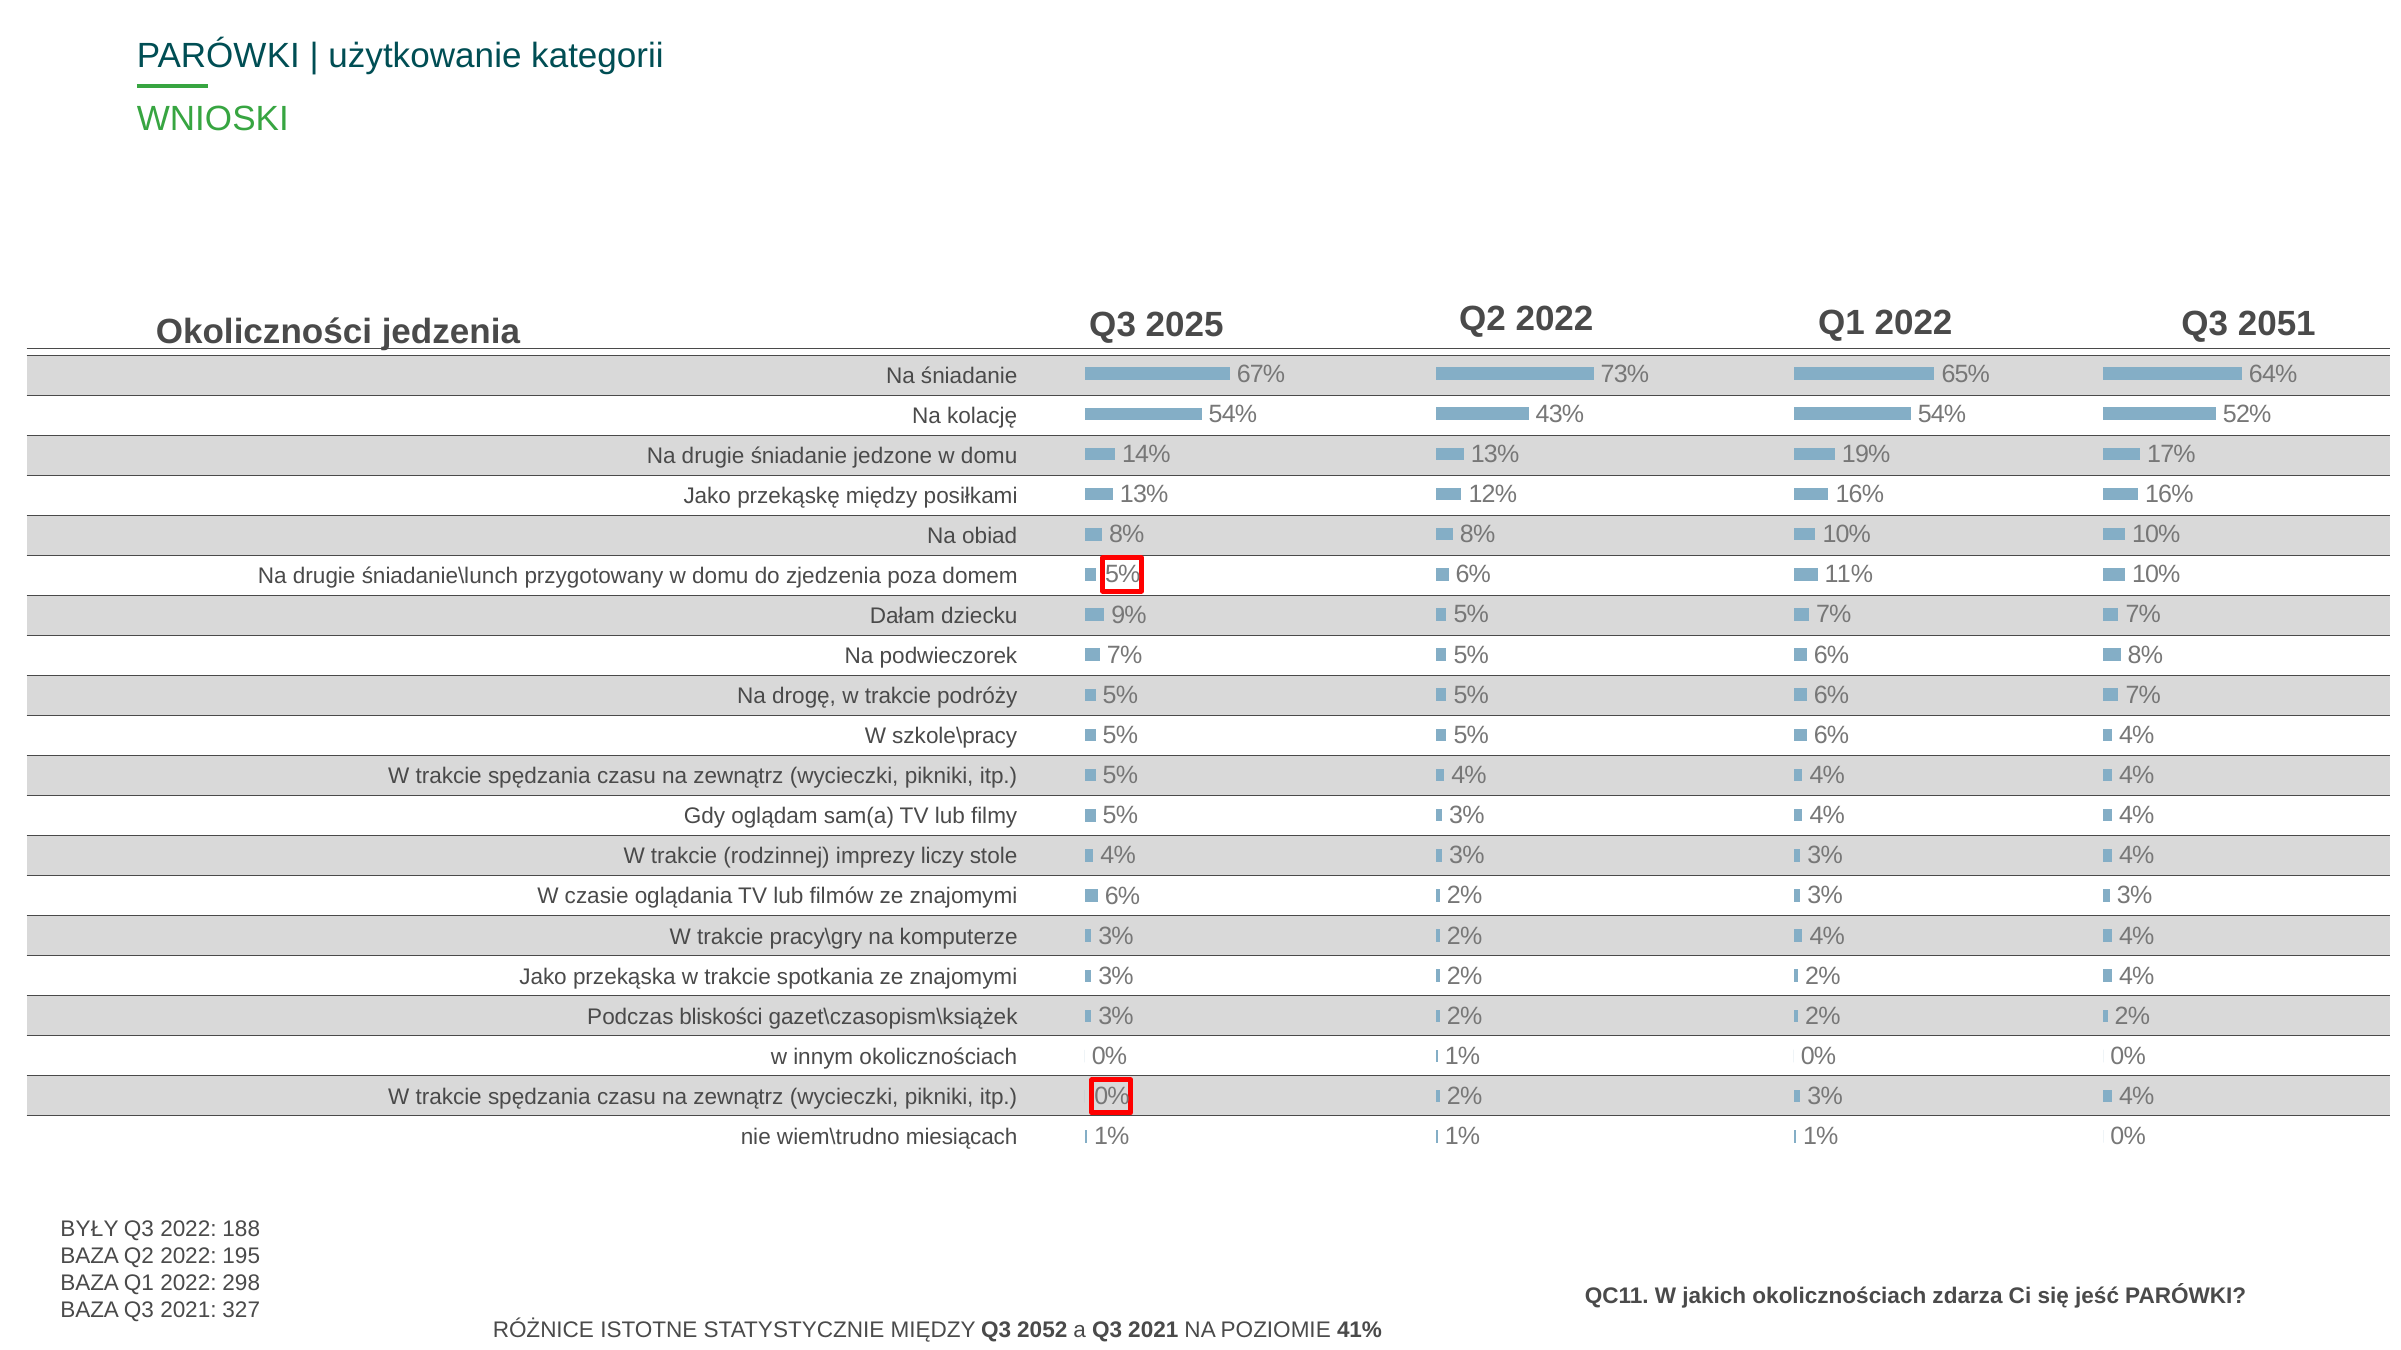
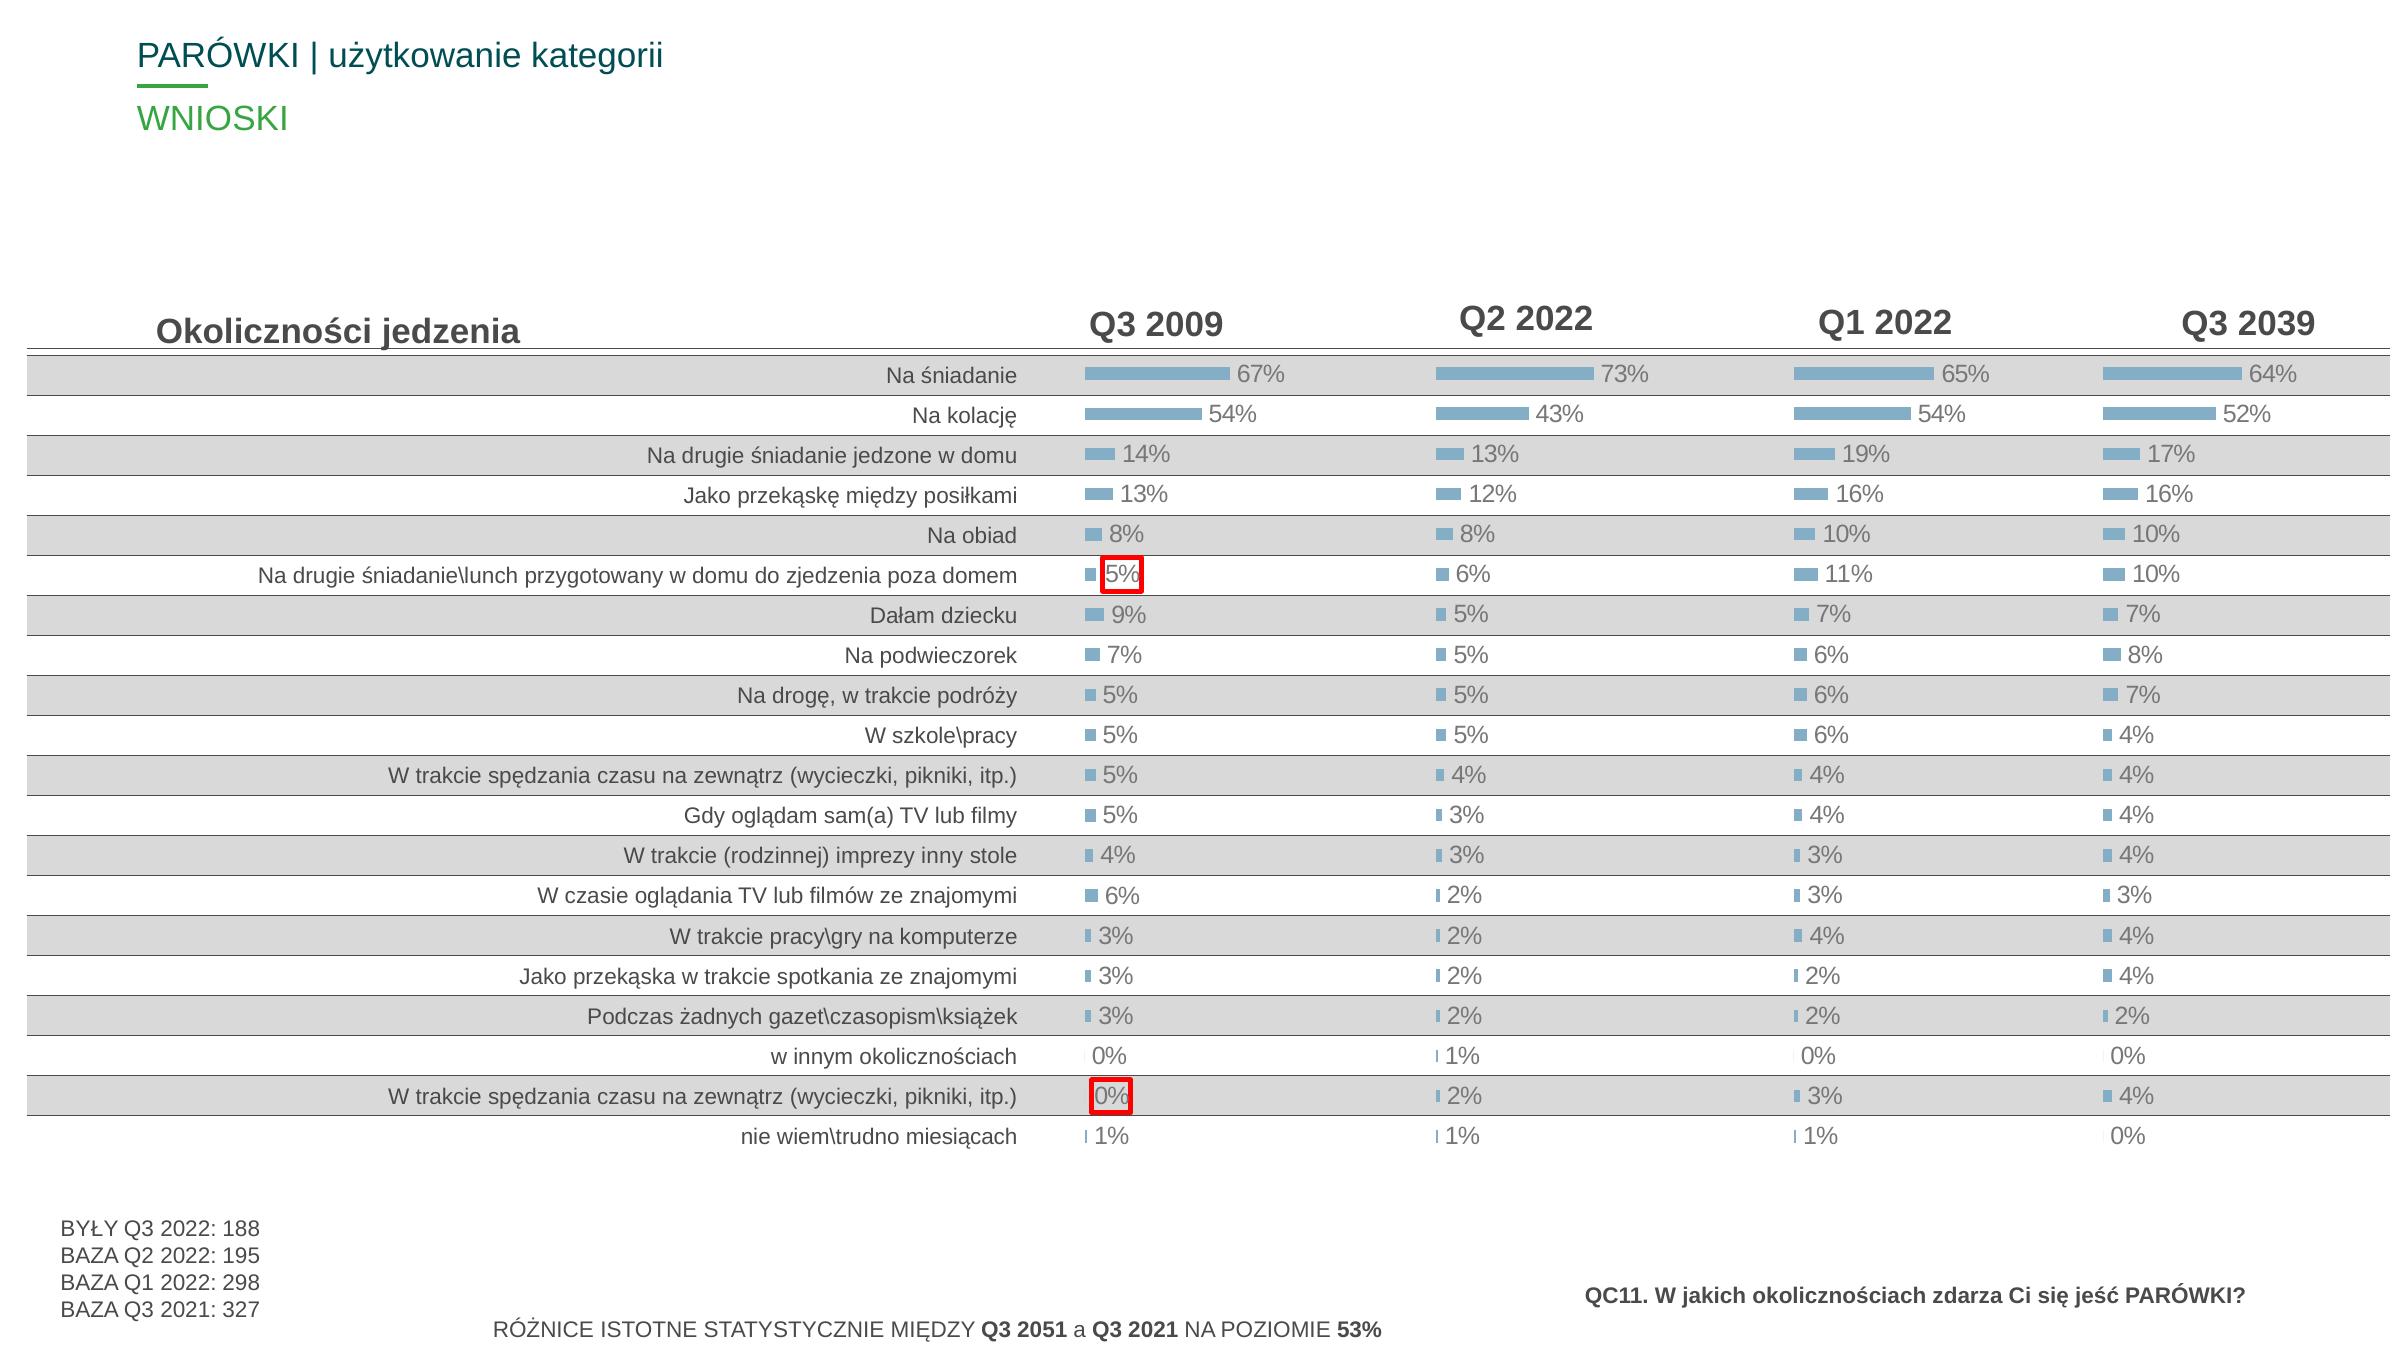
2051: 2051 -> 2039
2025: 2025 -> 2009
liczy: liczy -> inny
bliskości: bliskości -> żadnych
2052: 2052 -> 2051
41%: 41% -> 53%
